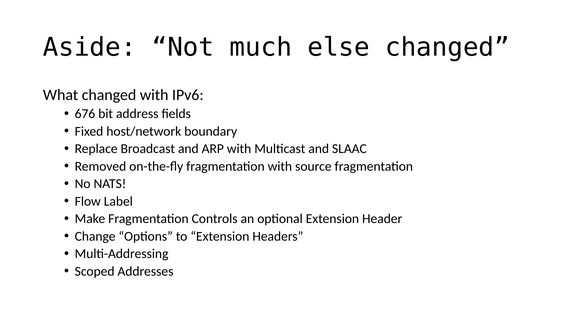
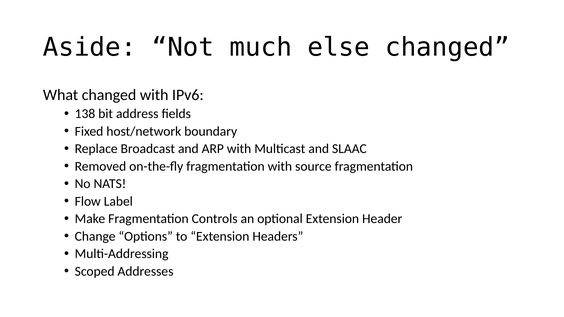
676: 676 -> 138
